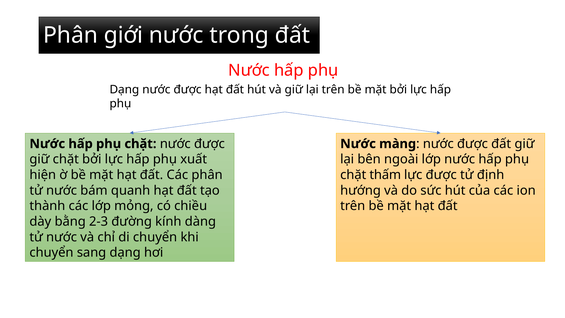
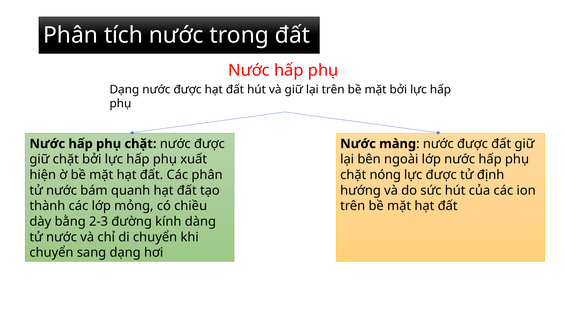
giới: giới -> tích
thấm: thấm -> nóng
